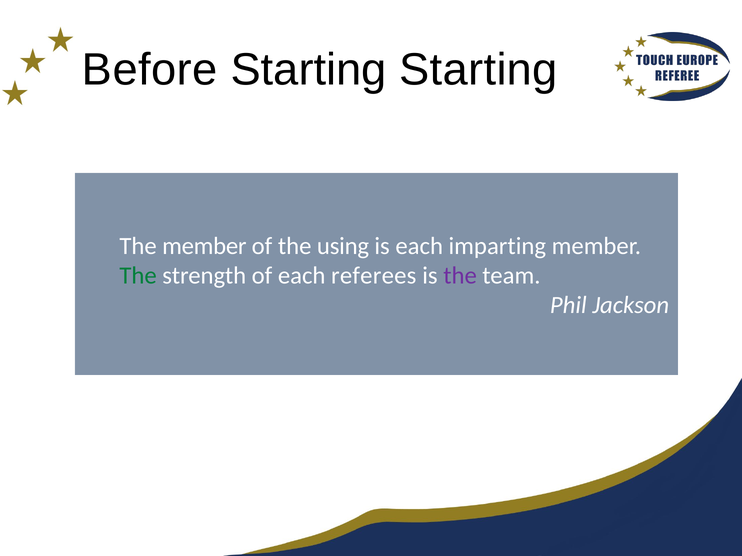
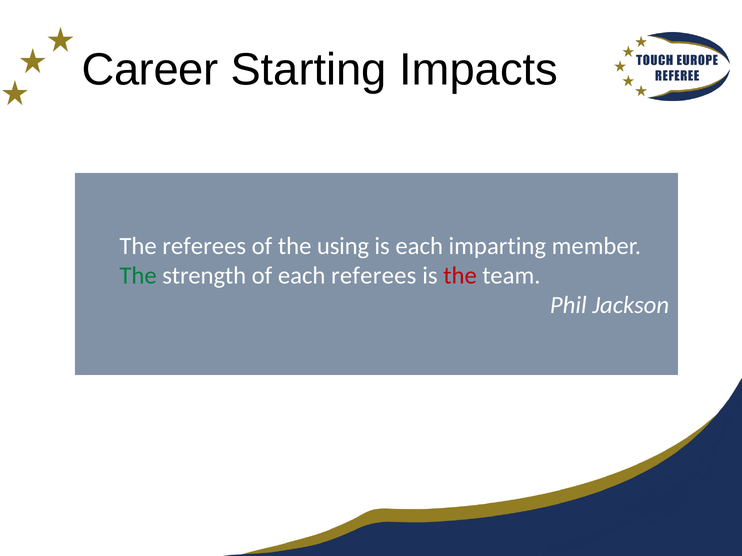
Before: Before -> Career
Starting Starting: Starting -> Impacts
The member: member -> referees
the at (460, 276) colour: purple -> red
